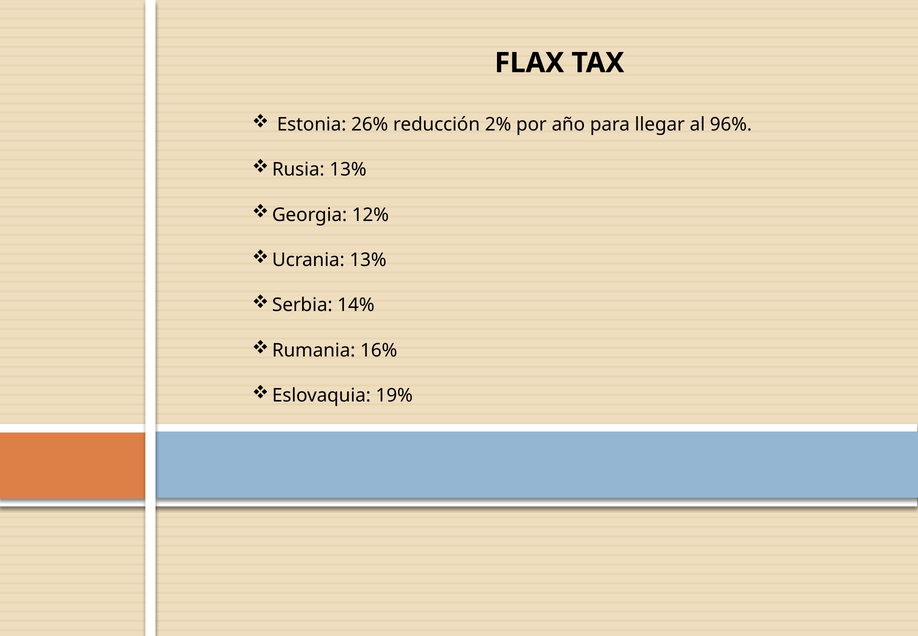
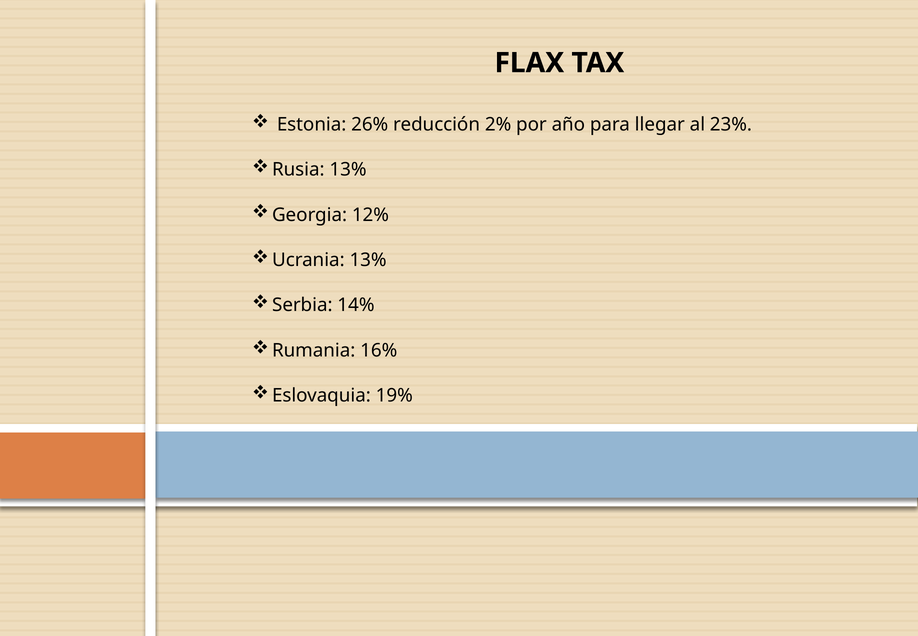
96%: 96% -> 23%
